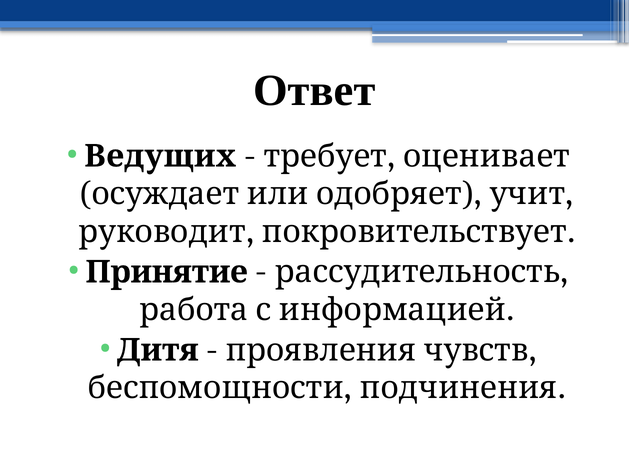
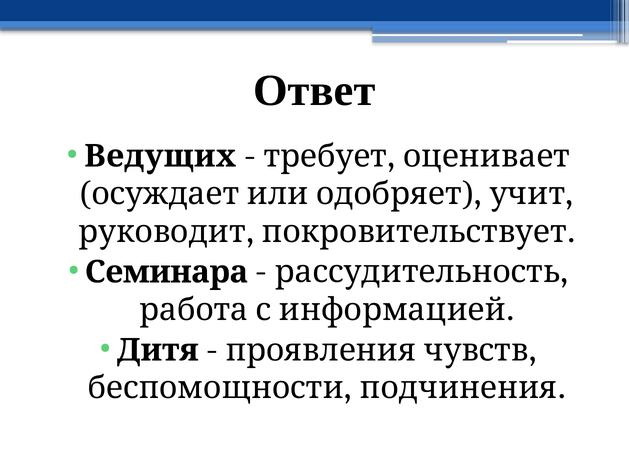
Принятие: Принятие -> Семинара
